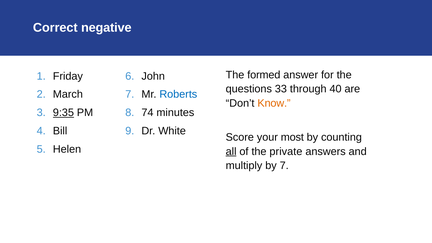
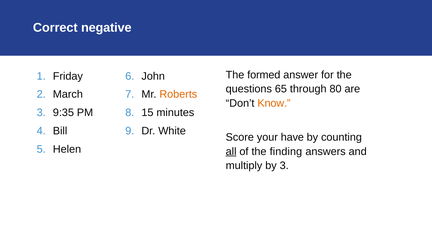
33: 33 -> 65
40: 40 -> 80
Roberts colour: blue -> orange
9:35 underline: present -> none
74: 74 -> 15
most: most -> have
private: private -> finding
by 7: 7 -> 3
